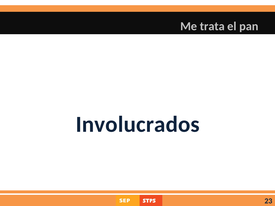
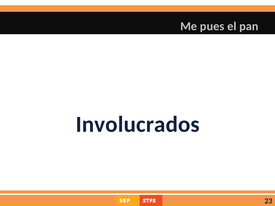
trata: trata -> pues
